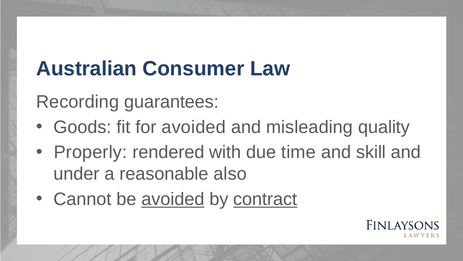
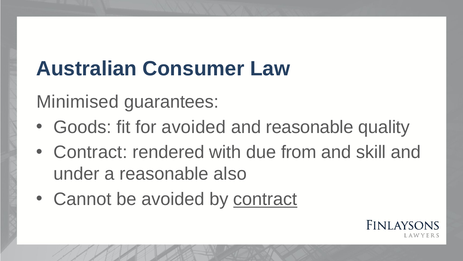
Recording: Recording -> Minimised
and misleading: misleading -> reasonable
Properly at (90, 152): Properly -> Contract
time: time -> from
avoided at (173, 199) underline: present -> none
